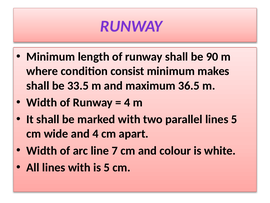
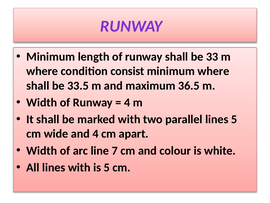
90: 90 -> 33
minimum makes: makes -> where
